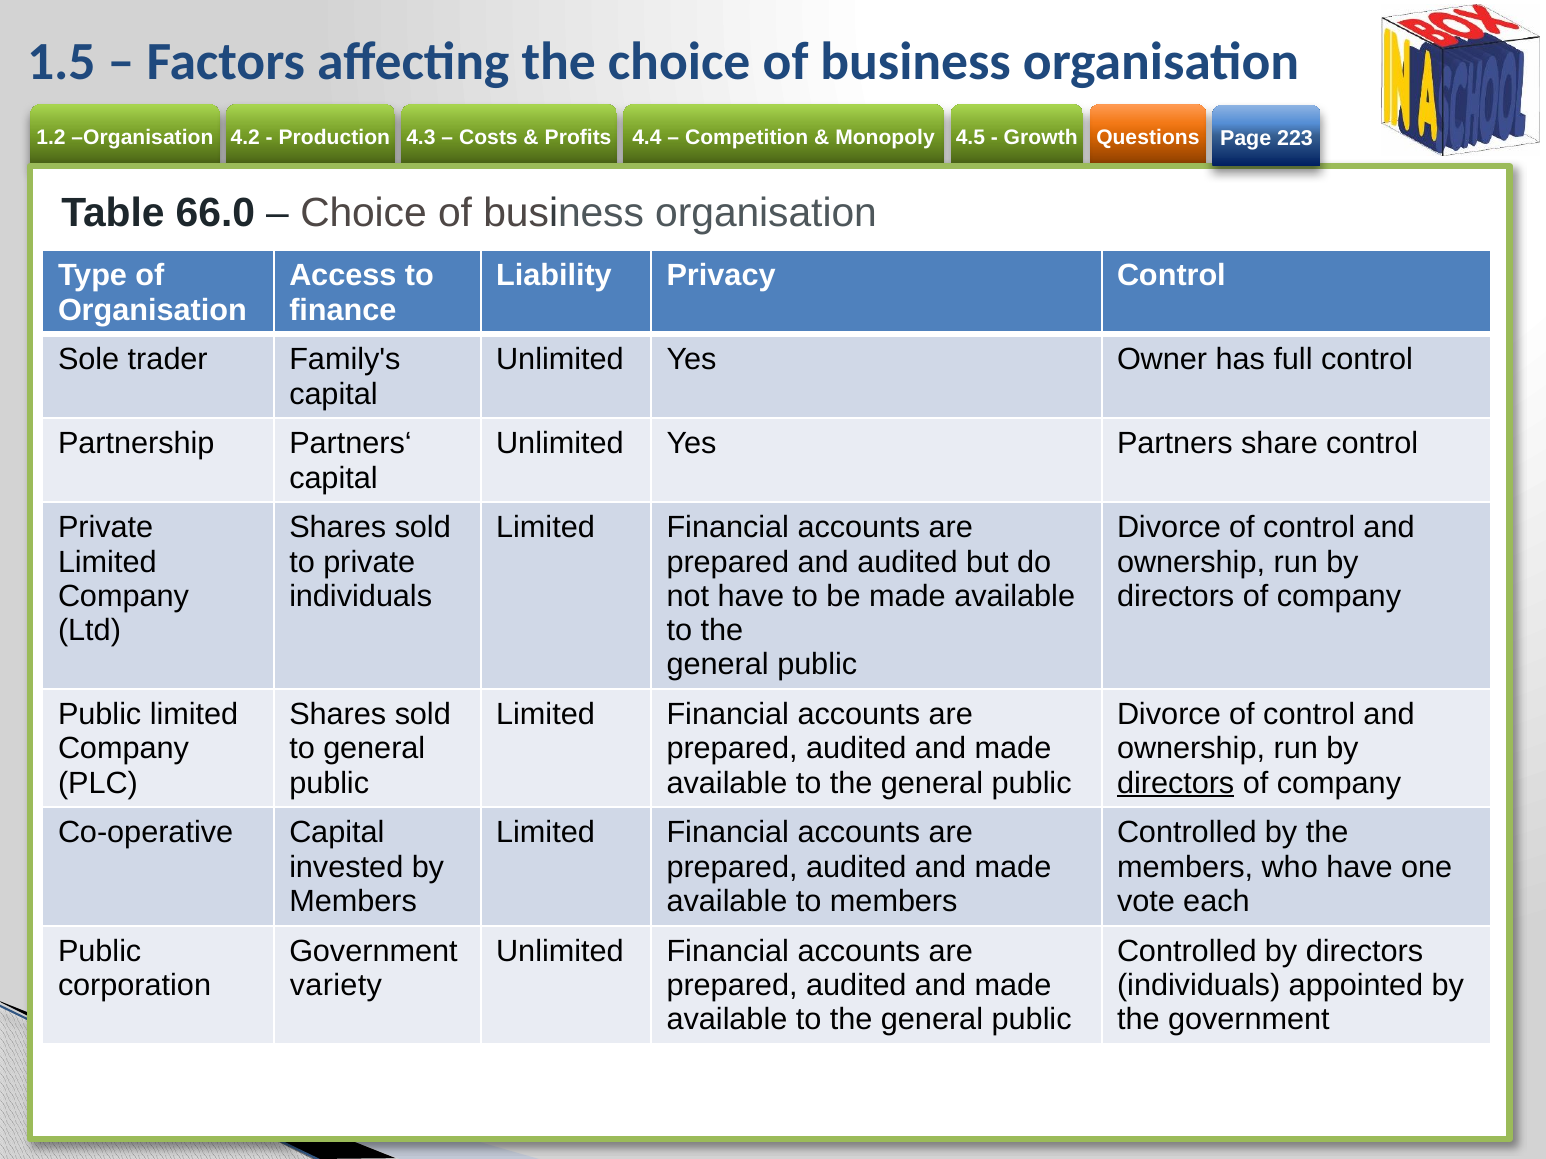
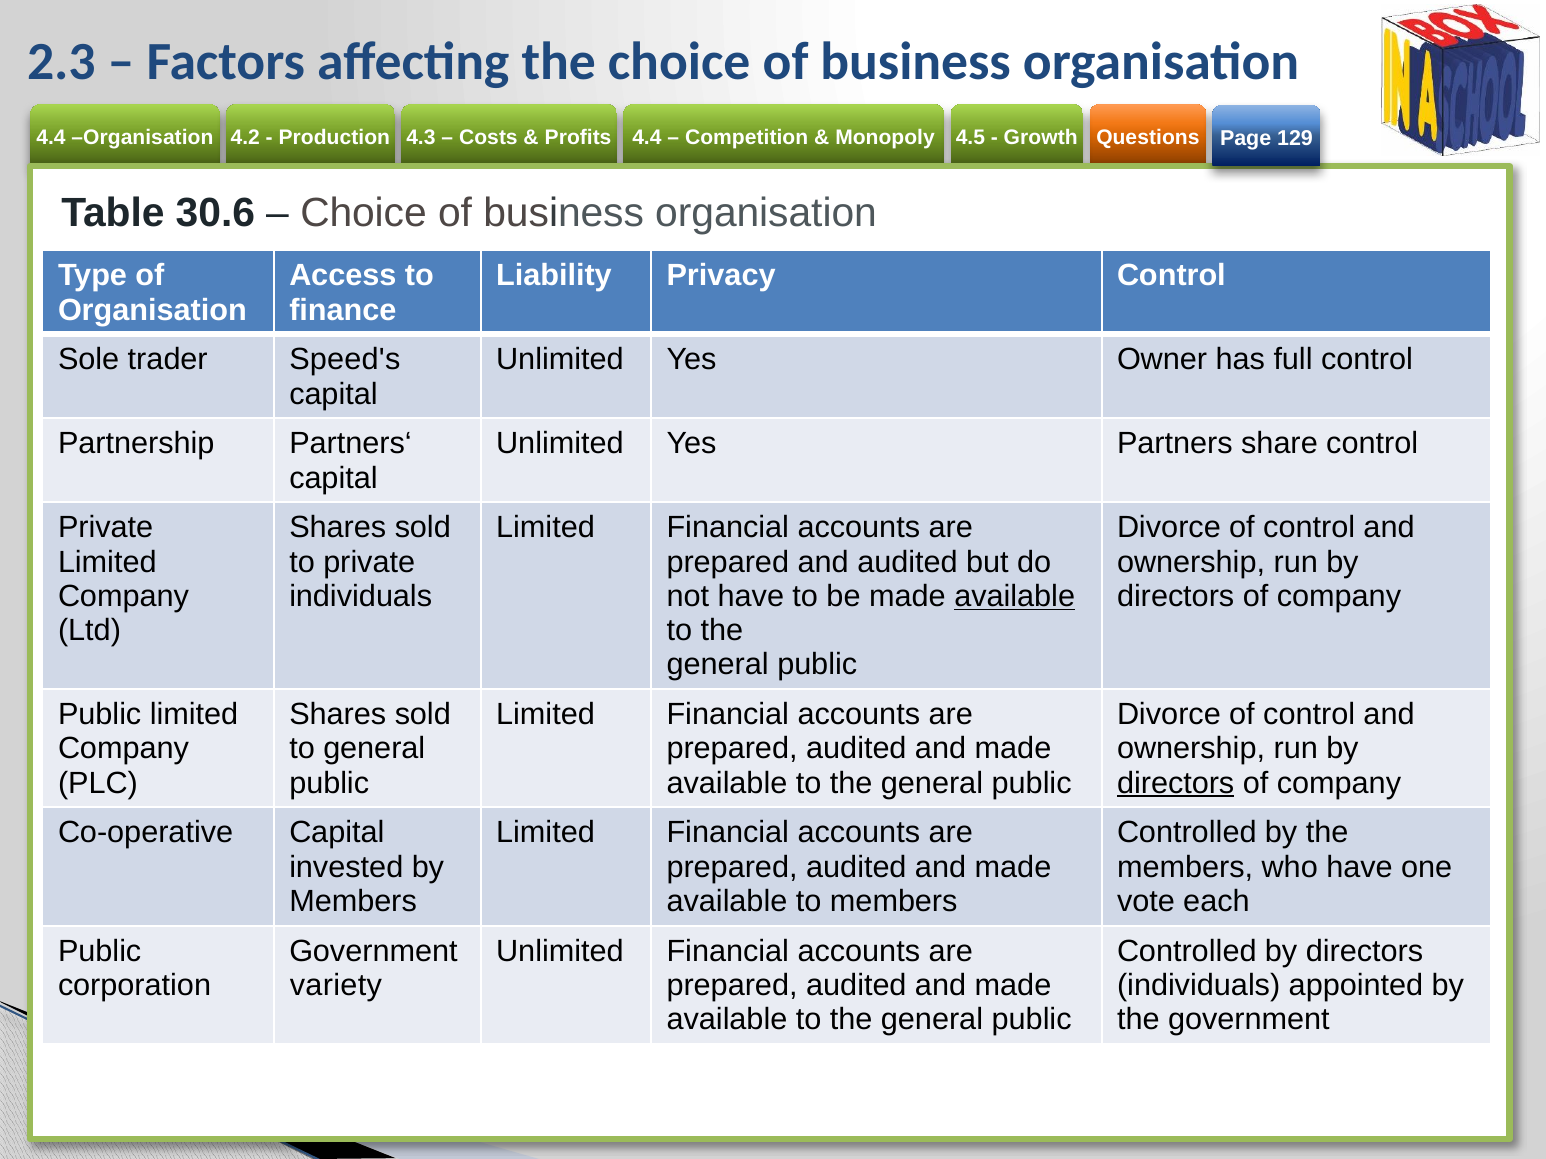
1.5: 1.5 -> 2.3
1.2 at (51, 138): 1.2 -> 4.4
223: 223 -> 129
66.0: 66.0 -> 30.6
Family's: Family's -> Speed's
available at (1015, 597) underline: none -> present
